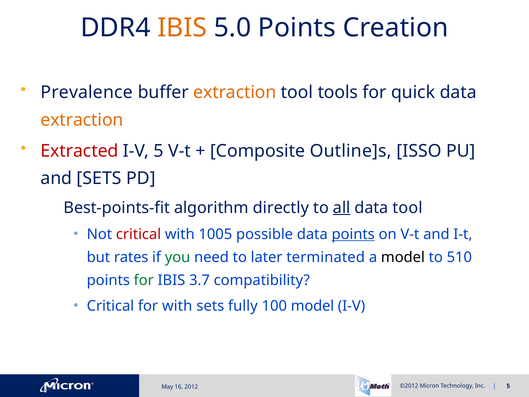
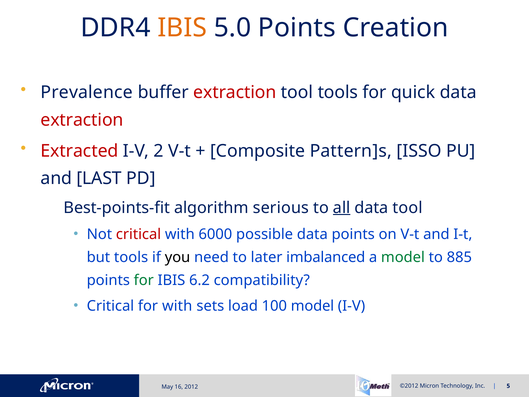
extraction at (235, 92) colour: orange -> red
extraction at (82, 120) colour: orange -> red
I-V 5: 5 -> 2
Outline]s: Outline]s -> Pattern]s
and SETS: SETS -> LAST
directly: directly -> serious
1005: 1005 -> 6000
points at (353, 234) underline: present -> none
but rates: rates -> tools
you colour: green -> black
terminated: terminated -> imbalanced
model at (403, 257) colour: black -> green
510: 510 -> 885
3.7: 3.7 -> 6.2
fully: fully -> load
